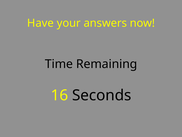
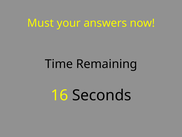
Have: Have -> Must
